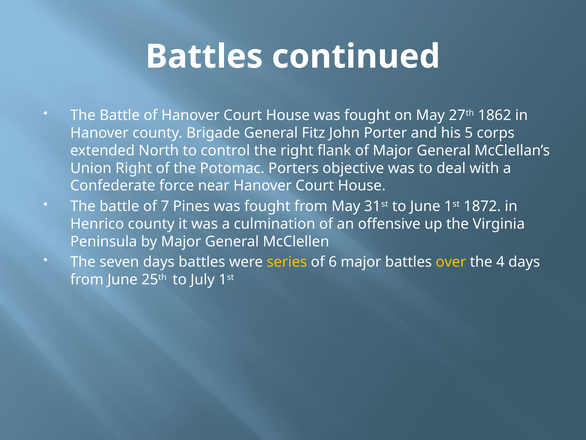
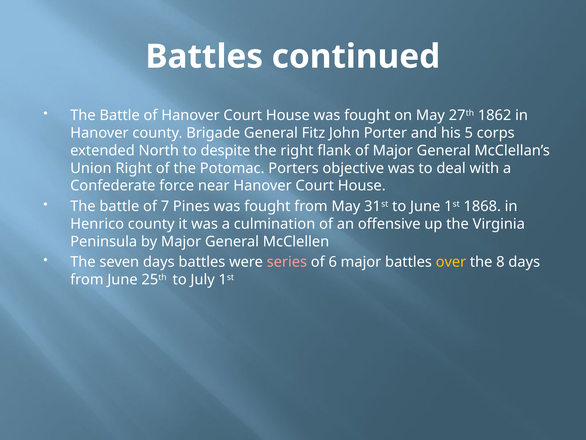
control: control -> despite
1872: 1872 -> 1868
series colour: yellow -> pink
4: 4 -> 8
